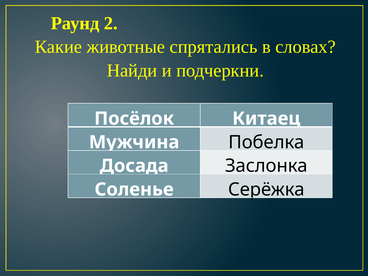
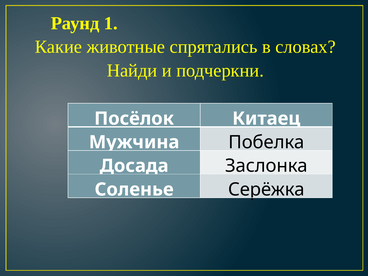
2: 2 -> 1
